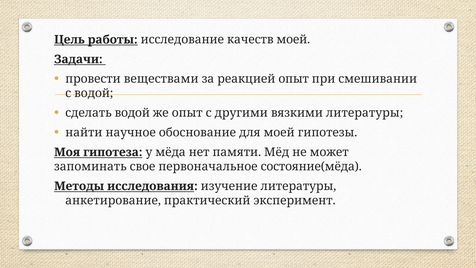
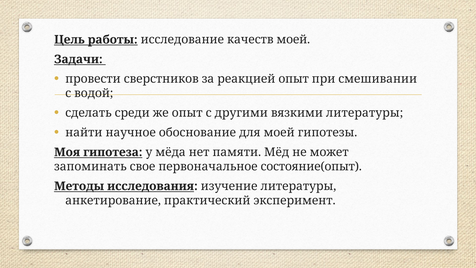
веществами: веществами -> сверстников
сделать водой: водой -> среди
состояние(мёда: состояние(мёда -> состояние(опыт
